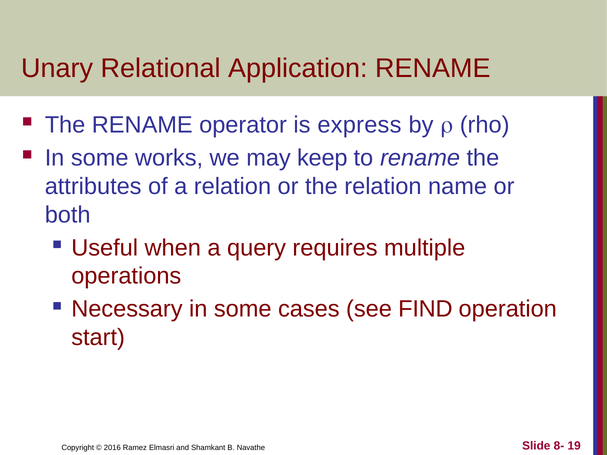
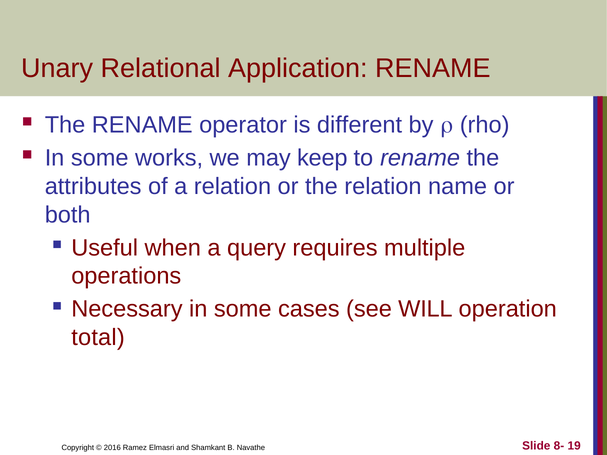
express: express -> different
FIND: FIND -> WILL
start: start -> total
